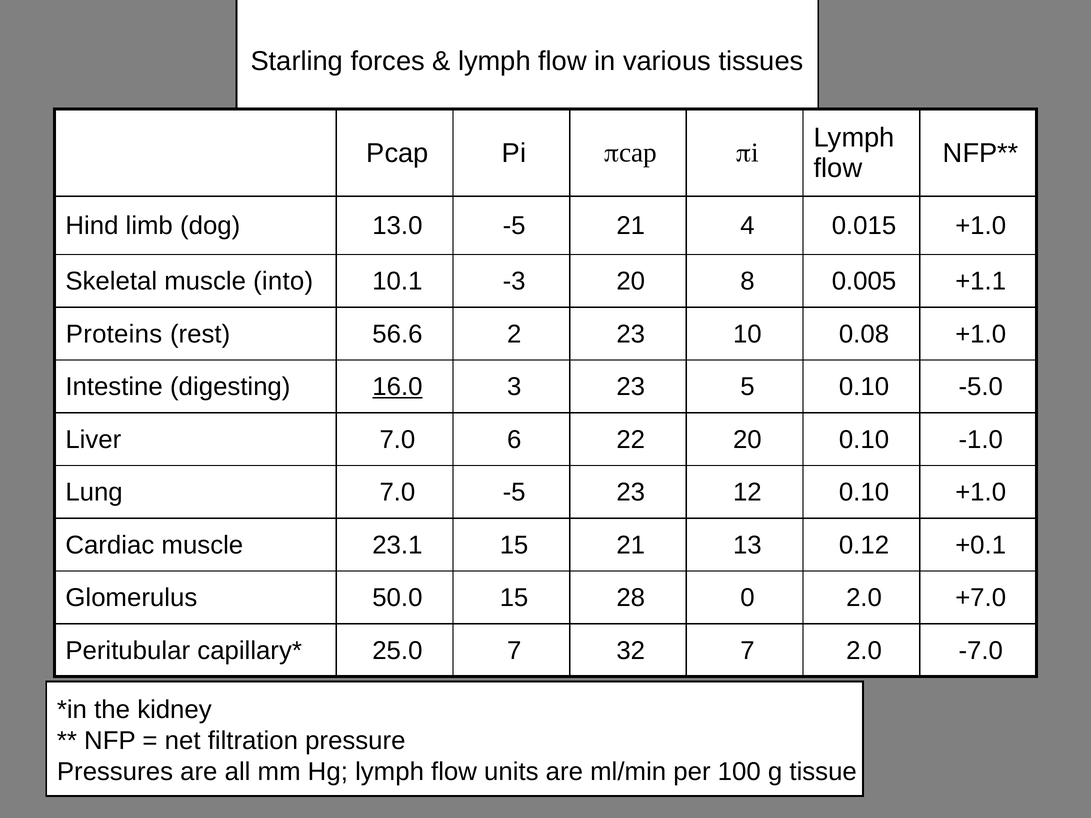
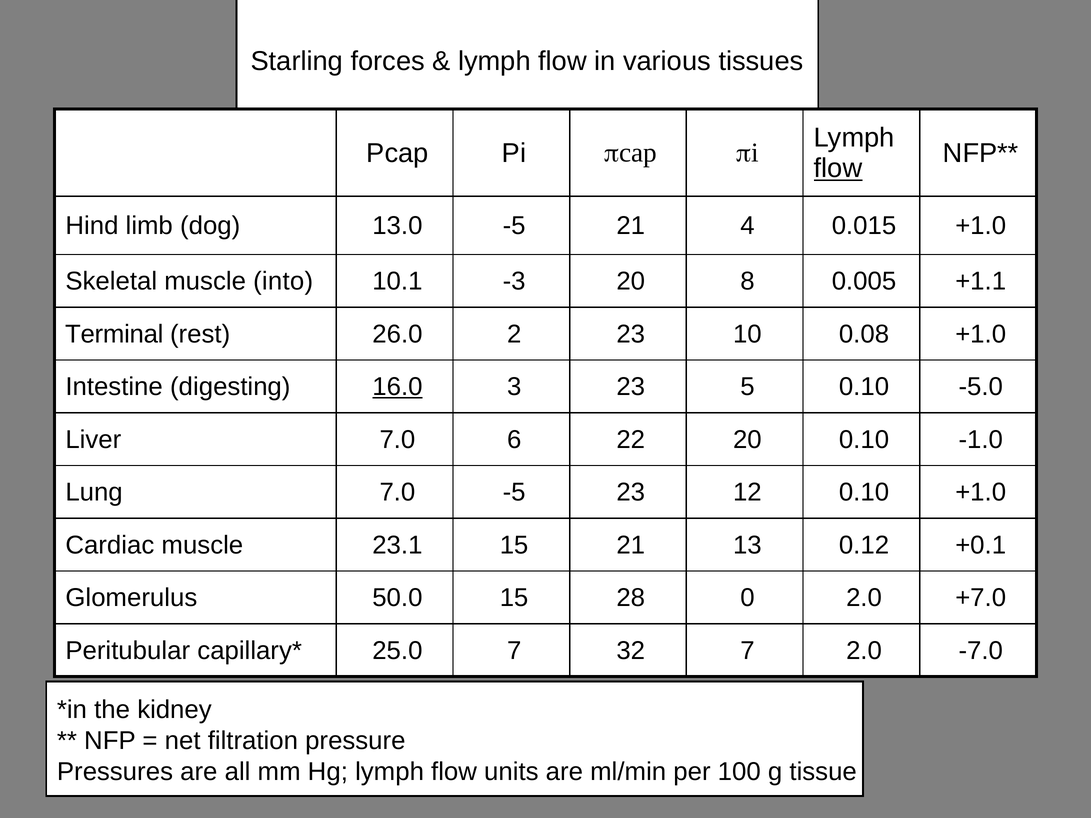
flow at (838, 168) underline: none -> present
Proteins: Proteins -> Terminal
56.6: 56.6 -> 26.0
